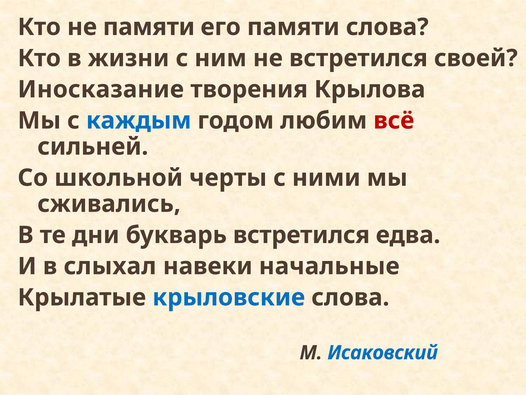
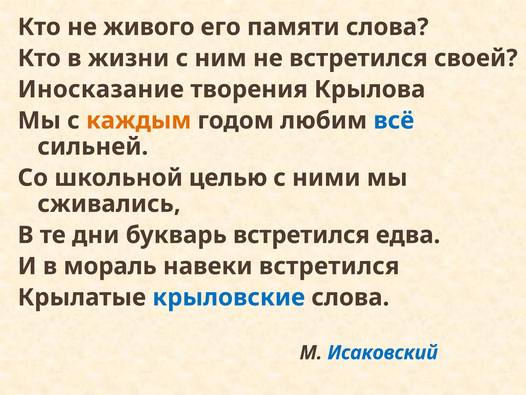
не памяти: памяти -> живого
каждым colour: blue -> orange
всё colour: red -> blue
черты: черты -> целью
слыхал: слыхал -> мораль
навеки начальные: начальные -> встретился
